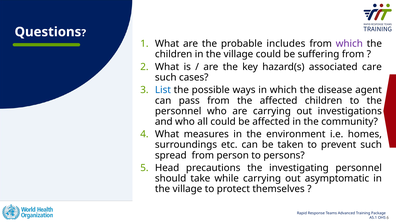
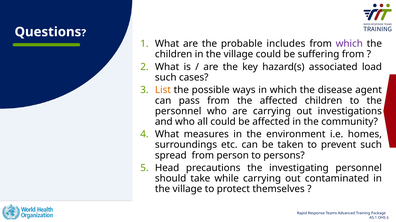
care: care -> load
List colour: blue -> orange
asymptomatic: asymptomatic -> contaminated
